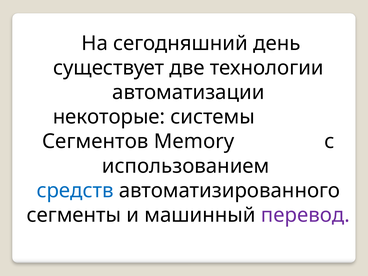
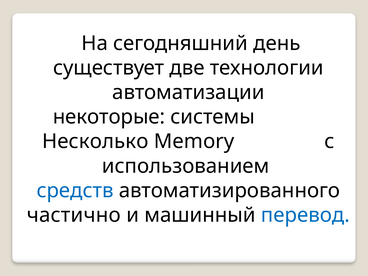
Сегментов: Сегментов -> Несколько
сегменты: сегменты -> частично
перевод colour: purple -> blue
